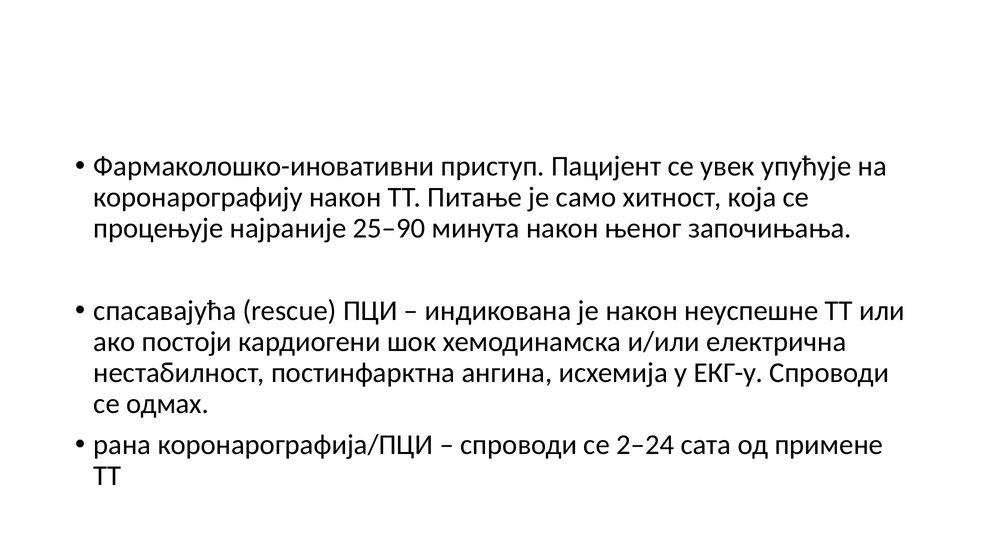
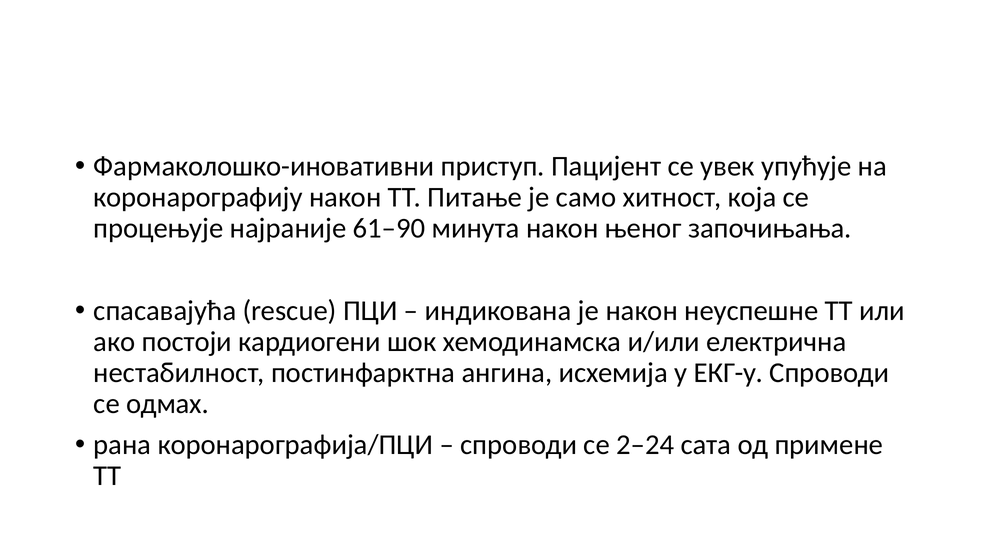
25–90: 25–90 -> 61–90
